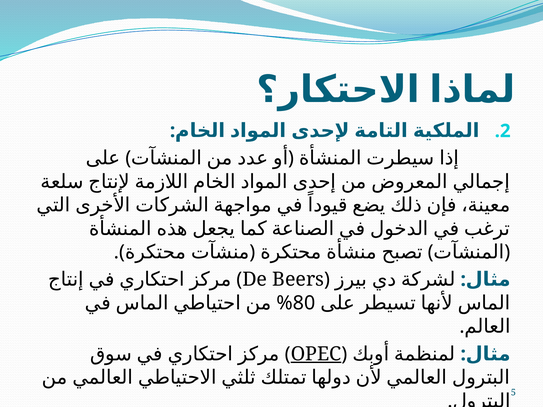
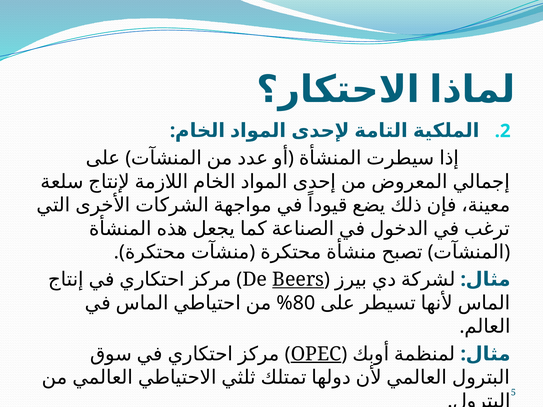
Beers underline: none -> present
